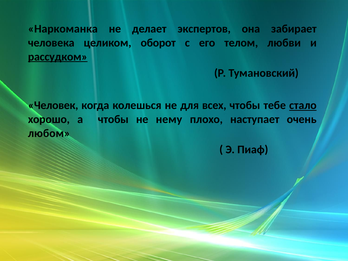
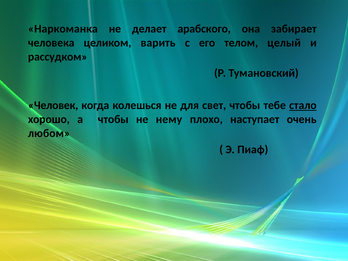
экспертов: экспертов -> арабского
оборот: оборот -> варить
любви: любви -> целый
рассудком underline: present -> none
всех: всех -> свет
